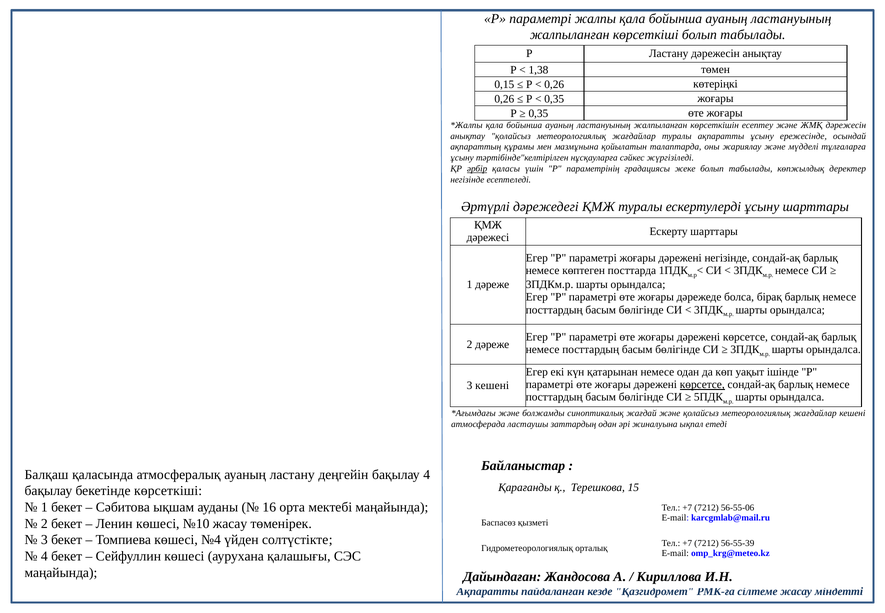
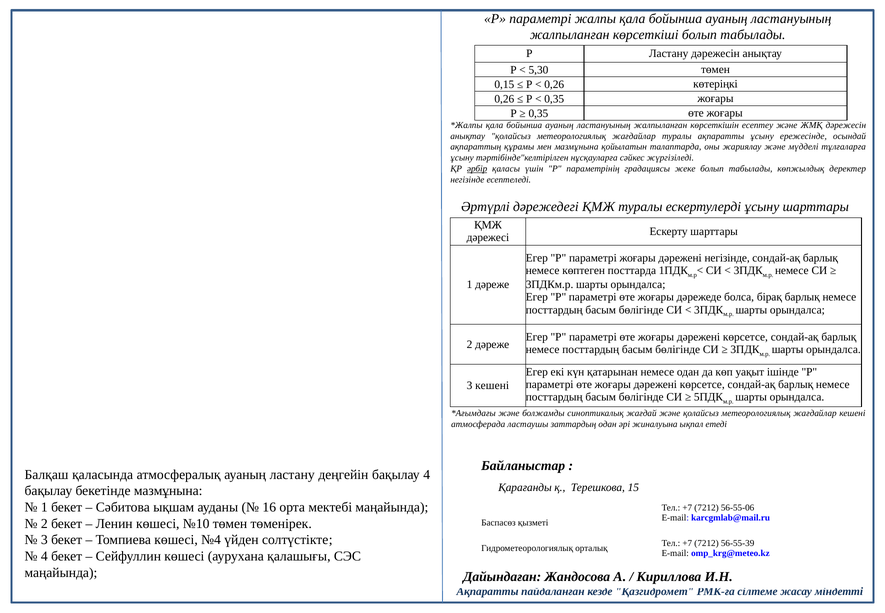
1,38: 1,38 -> 5,30
көрсетсе at (702, 384) underline: present -> none
бекетінде көрсеткіші: көрсеткіші -> мазмұнына
№10 жасау: жасау -> төмен
